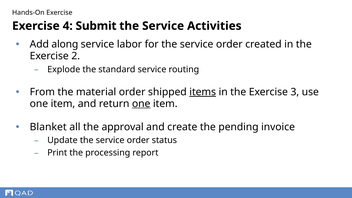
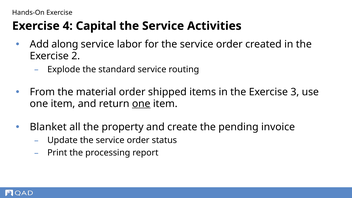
Submit: Submit -> Capital
items underline: present -> none
approval: approval -> property
